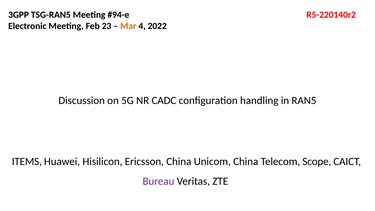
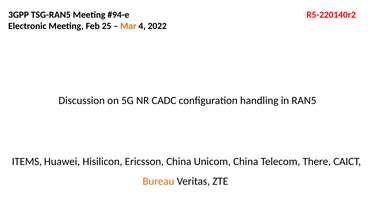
23: 23 -> 25
Scope: Scope -> There
Bureau colour: purple -> orange
